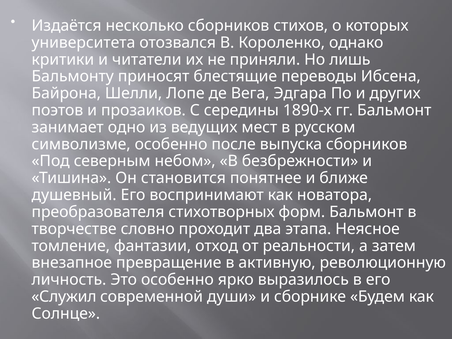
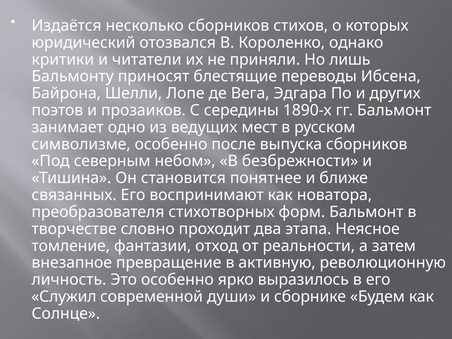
университета: университета -> юридический
душевный: душевный -> связанных
